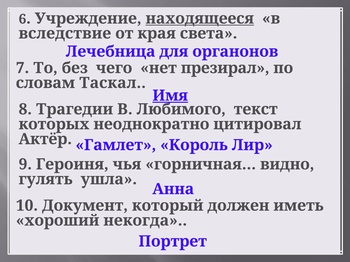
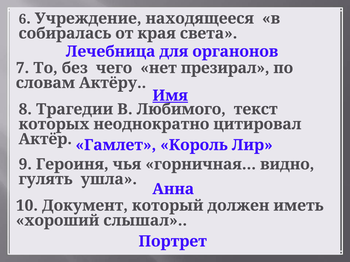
находящееся underline: present -> none
вследствие: вследствие -> собиралась
Таскал: Таскал -> Актёру
некогда: некогда -> слышал
